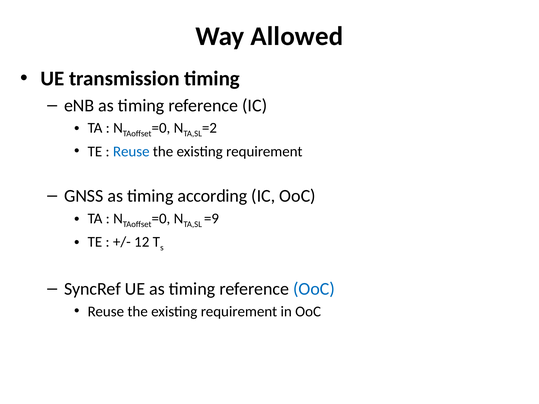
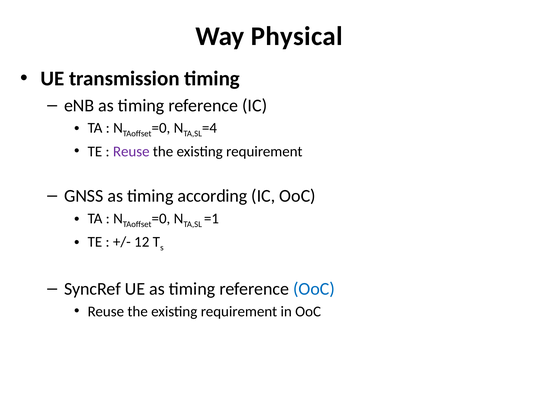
Allowed: Allowed -> Physical
=2: =2 -> =4
Reuse at (131, 152) colour: blue -> purple
=9: =9 -> =1
